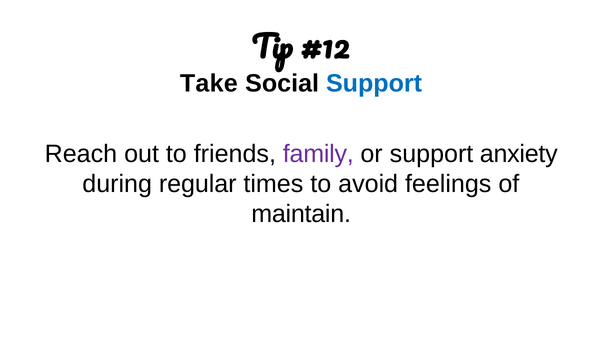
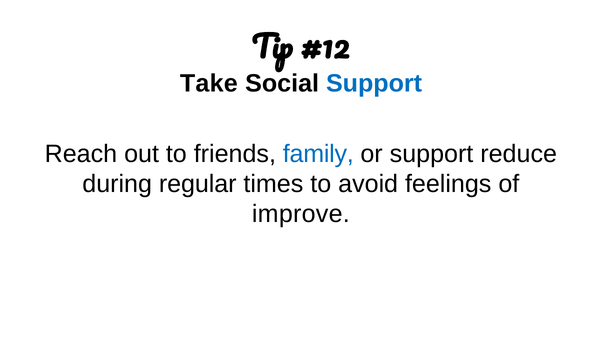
family colour: purple -> blue
anxiety: anxiety -> reduce
maintain: maintain -> improve
